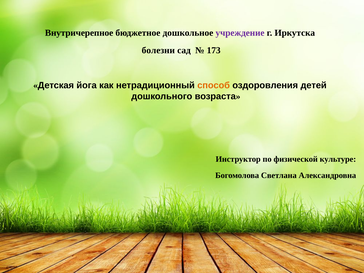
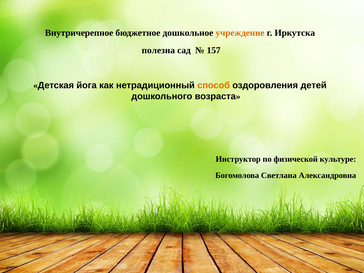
учреждение colour: purple -> orange
болезни: болезни -> полезна
173: 173 -> 157
